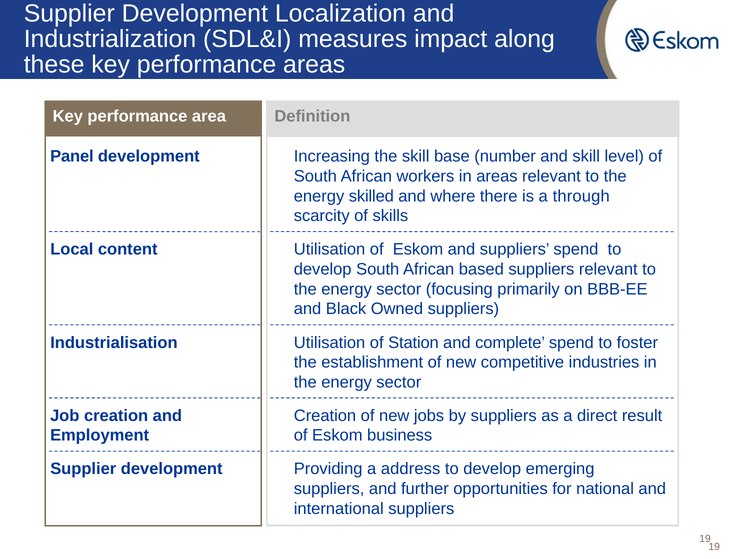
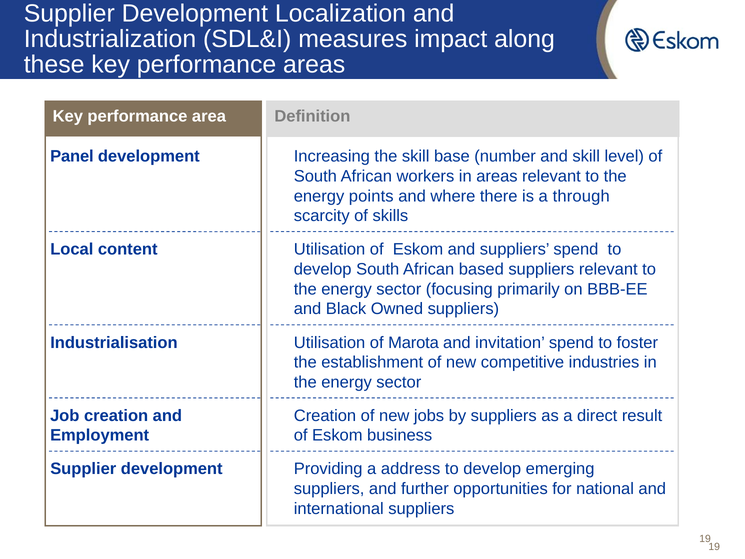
skilled: skilled -> points
Station: Station -> Marota
complete: complete -> invitation
